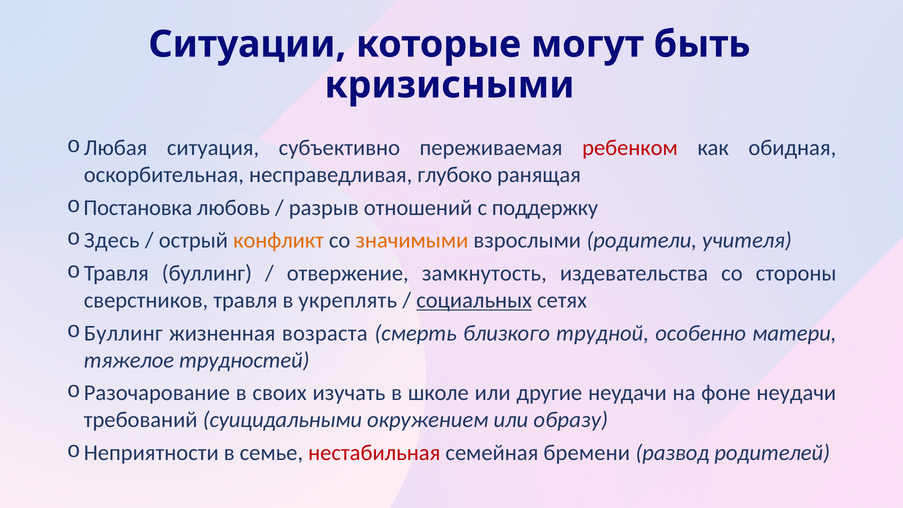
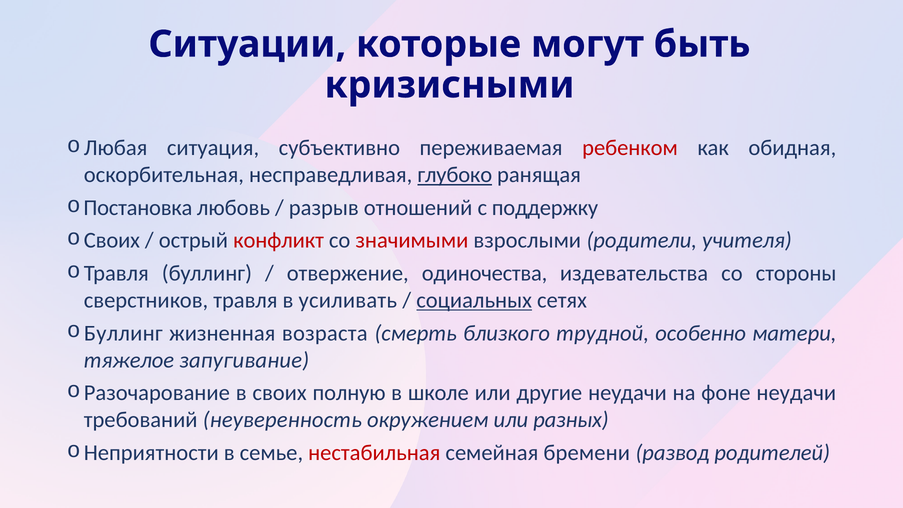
глубоко underline: none -> present
Здесь at (112, 240): Здесь -> Своих
конфликт colour: orange -> red
значимыми colour: orange -> red
замкнутость: замкнутость -> одиночества
укреплять: укреплять -> усиливать
трудностей: трудностей -> запугивание
изучать: изучать -> полную
суицидальными: суицидальными -> неуверенность
образу: образу -> разных
